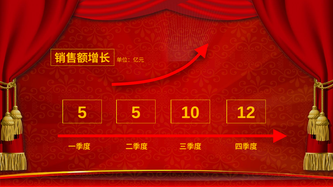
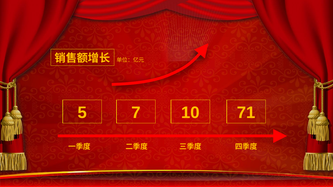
5 5: 5 -> 7
12: 12 -> 71
